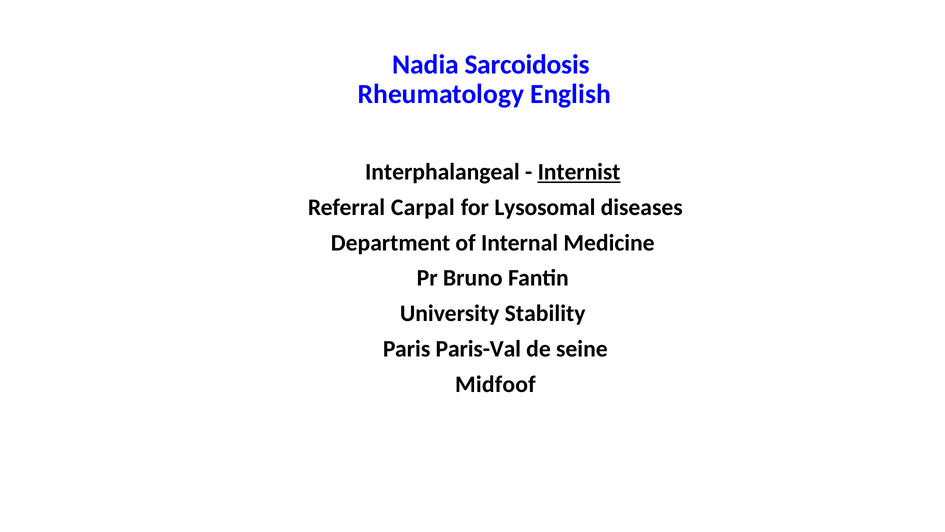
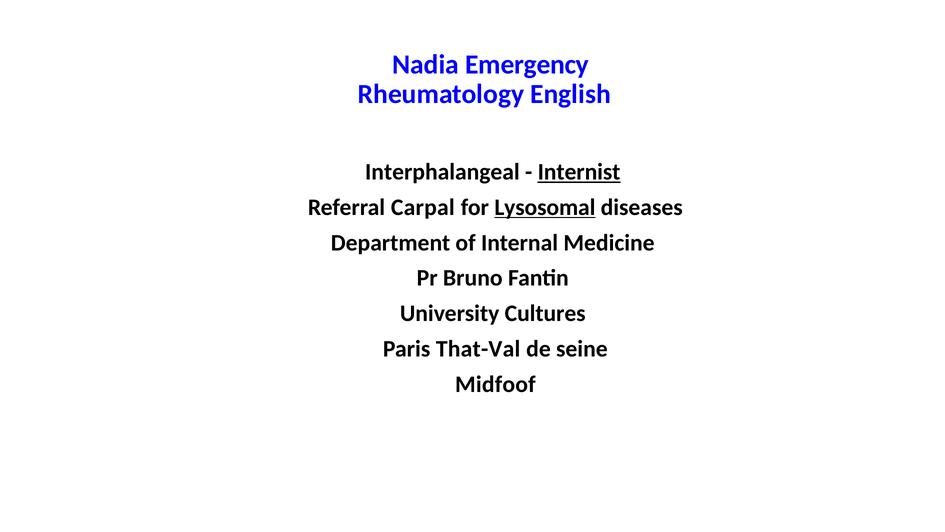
Sarcoidosis: Sarcoidosis -> Emergency
Lysosomal underline: none -> present
Stability: Stability -> Cultures
Paris-Val: Paris-Val -> That-Val
